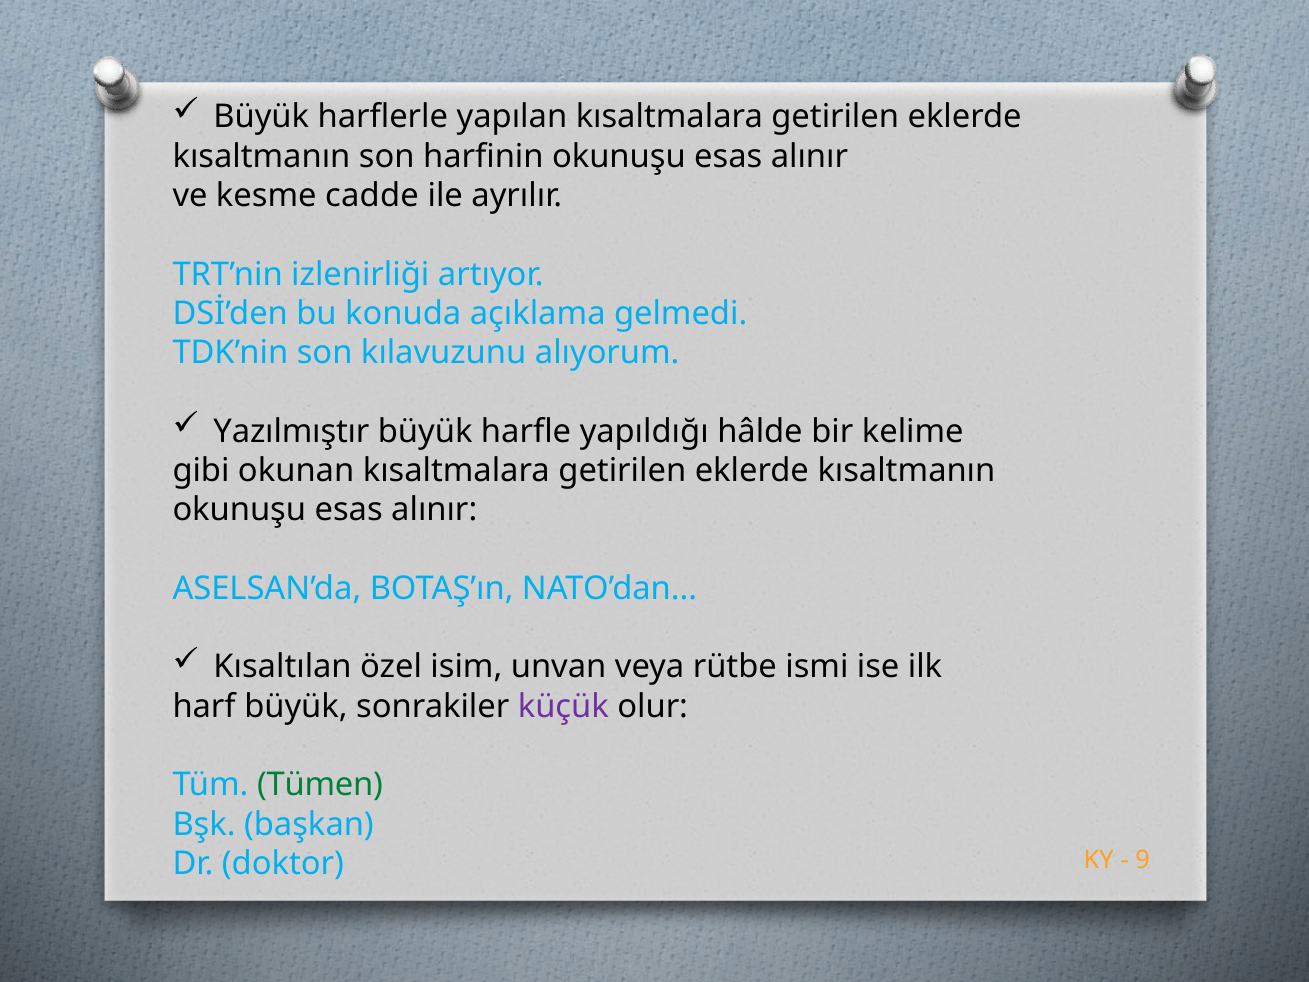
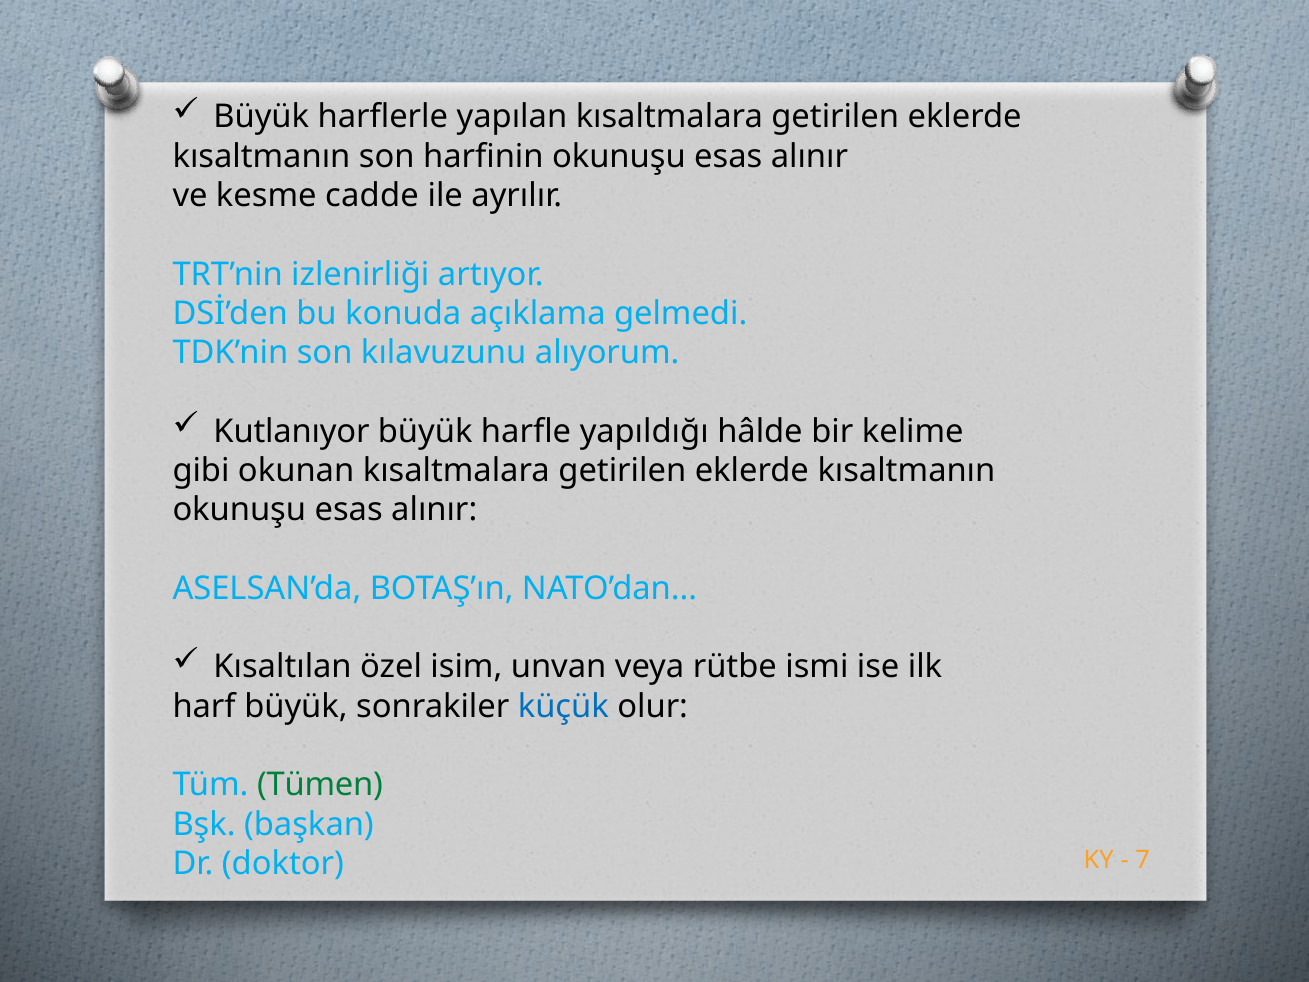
Yazılmıştır: Yazılmıştır -> Kutlanıyor
küçük colour: purple -> blue
9: 9 -> 7
